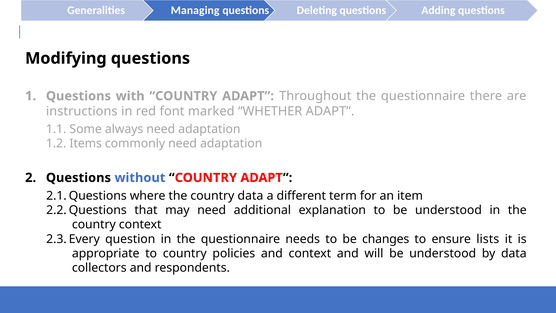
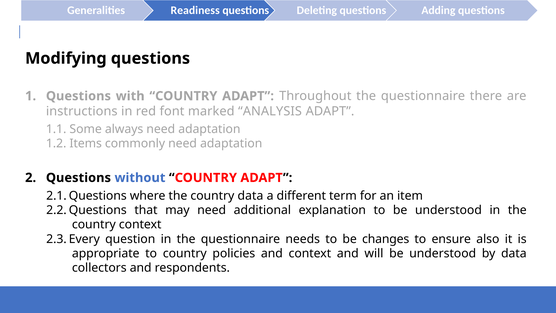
Managing: Managing -> Readiness
WHETHER: WHETHER -> ANALYSIS
lists: lists -> also
